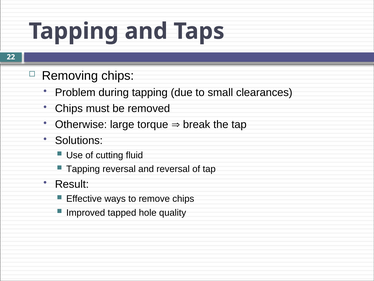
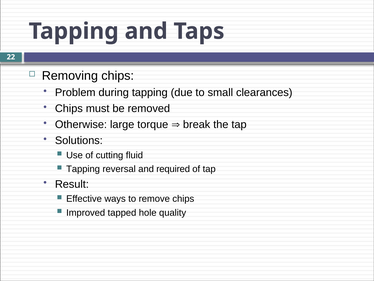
and reversal: reversal -> required
